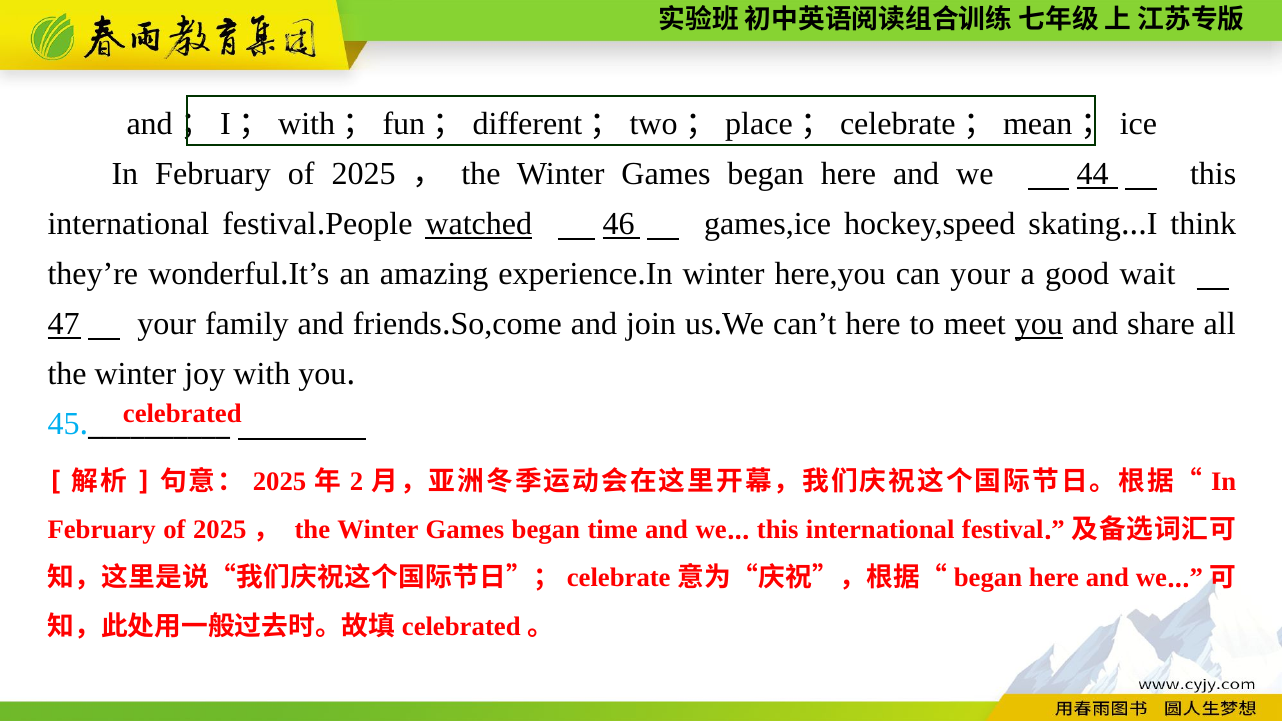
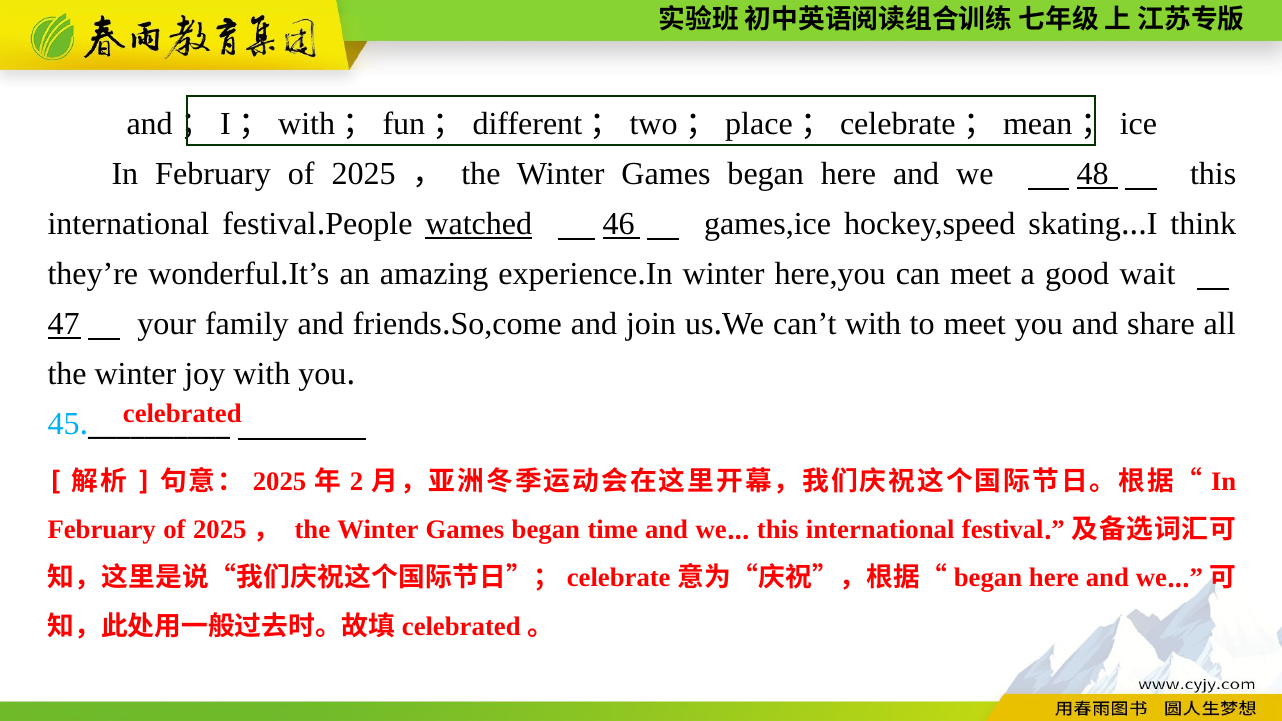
44: 44 -> 48
can your: your -> meet
can’t here: here -> with
you at (1039, 324) underline: present -> none
